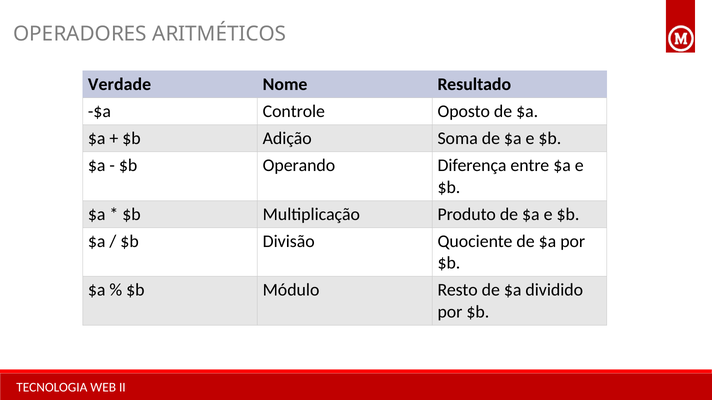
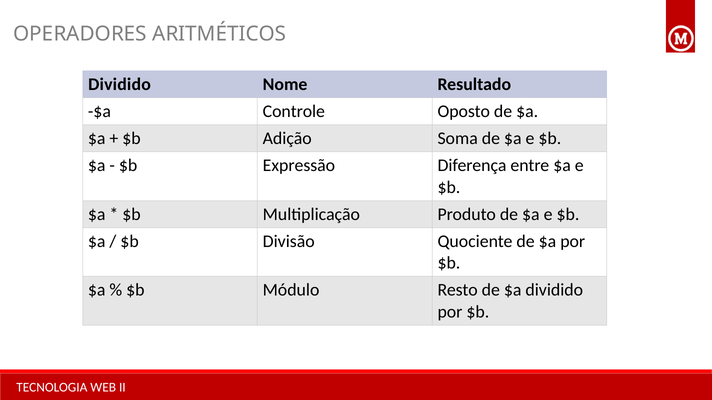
Verdade at (120, 84): Verdade -> Dividido
Operando: Operando -> Expressão
